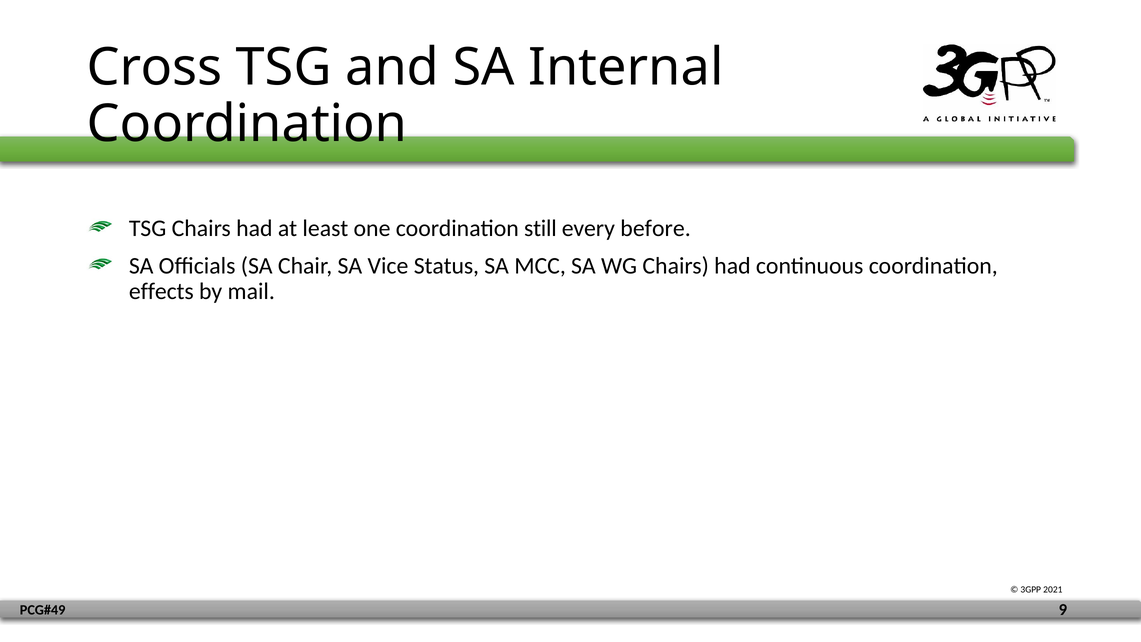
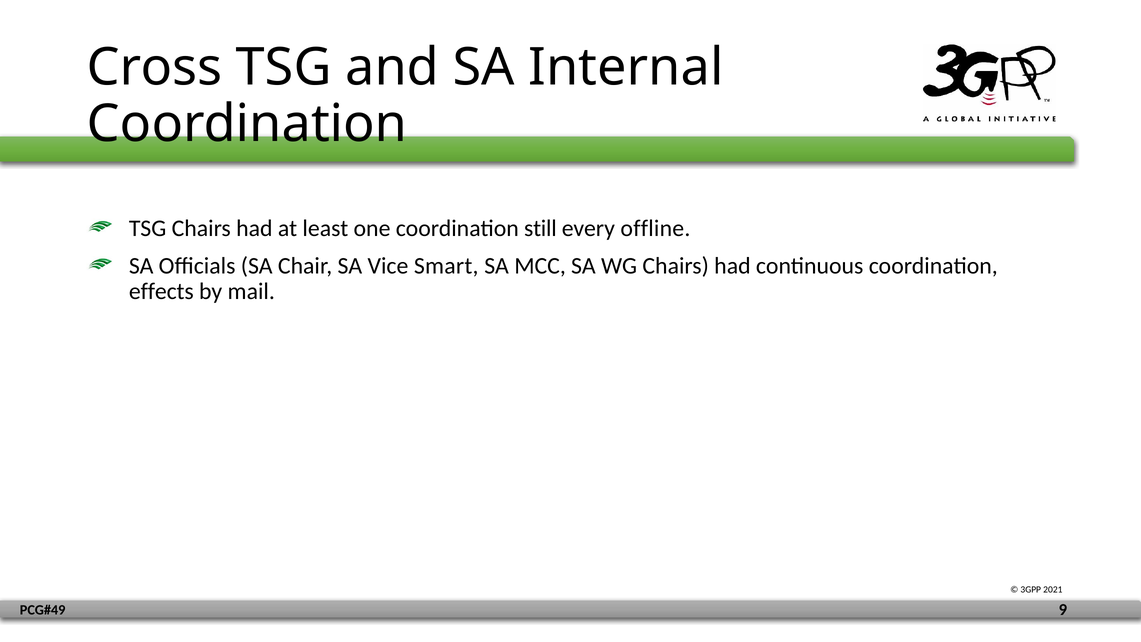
before: before -> offline
Status: Status -> Smart
